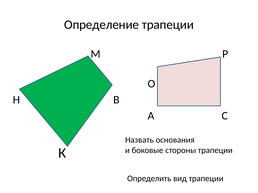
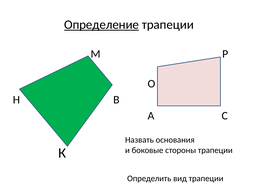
Определение underline: none -> present
